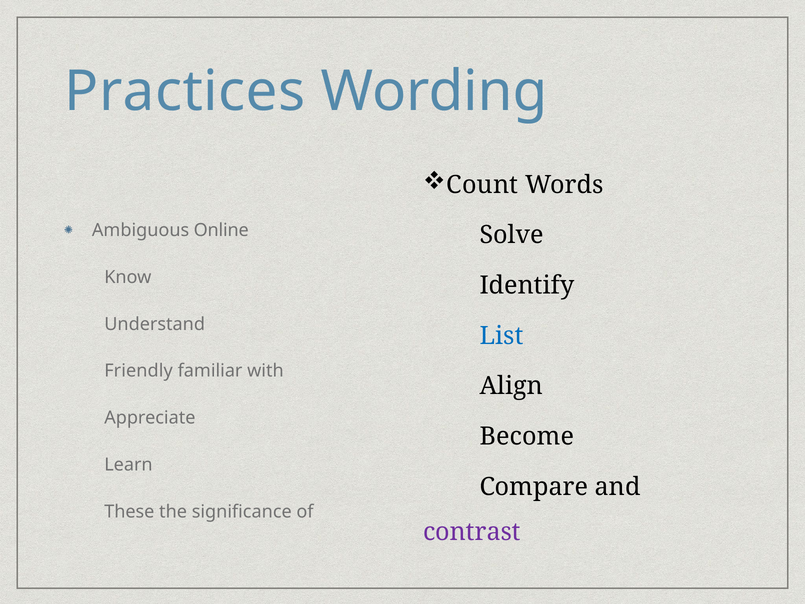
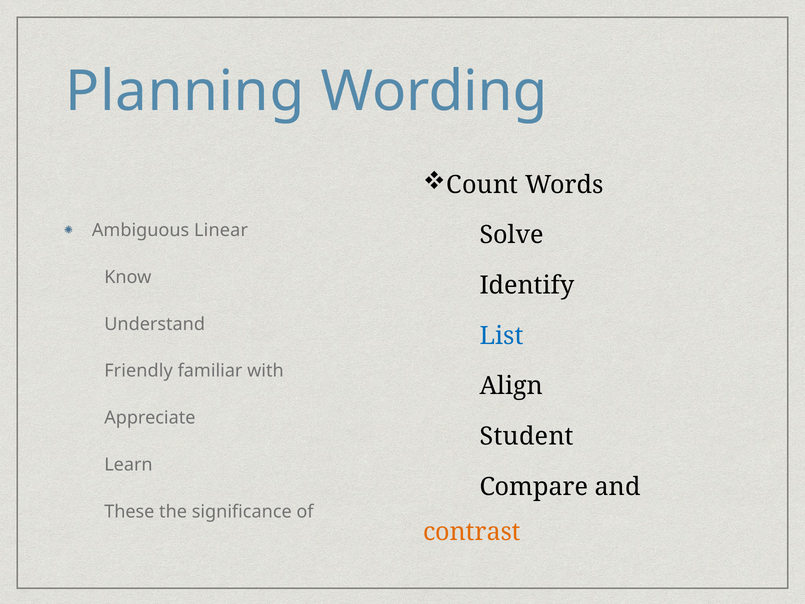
Practices: Practices -> Planning
Online: Online -> Linear
Become: Become -> Student
contrast colour: purple -> orange
